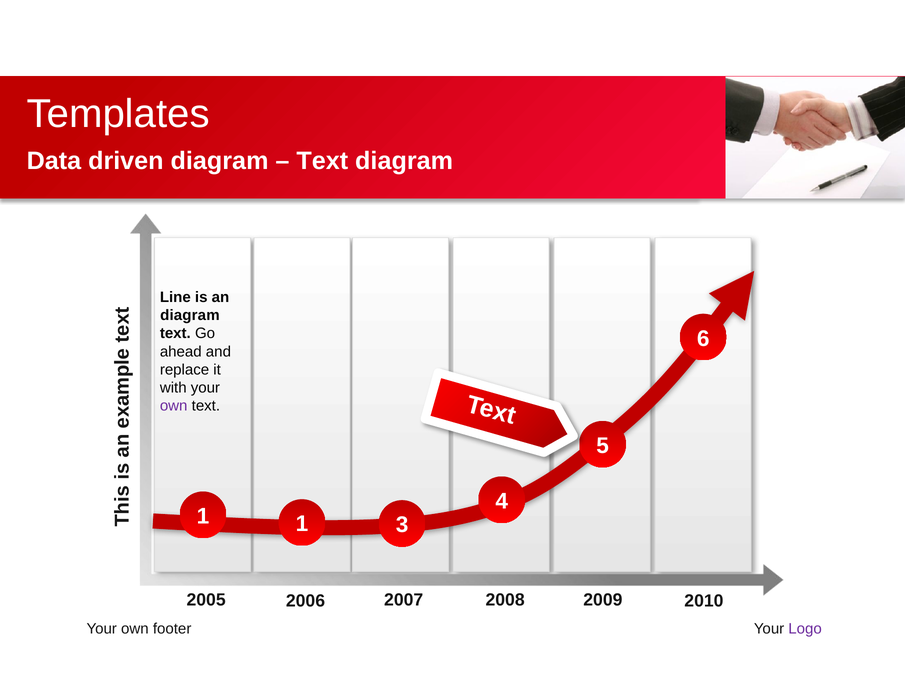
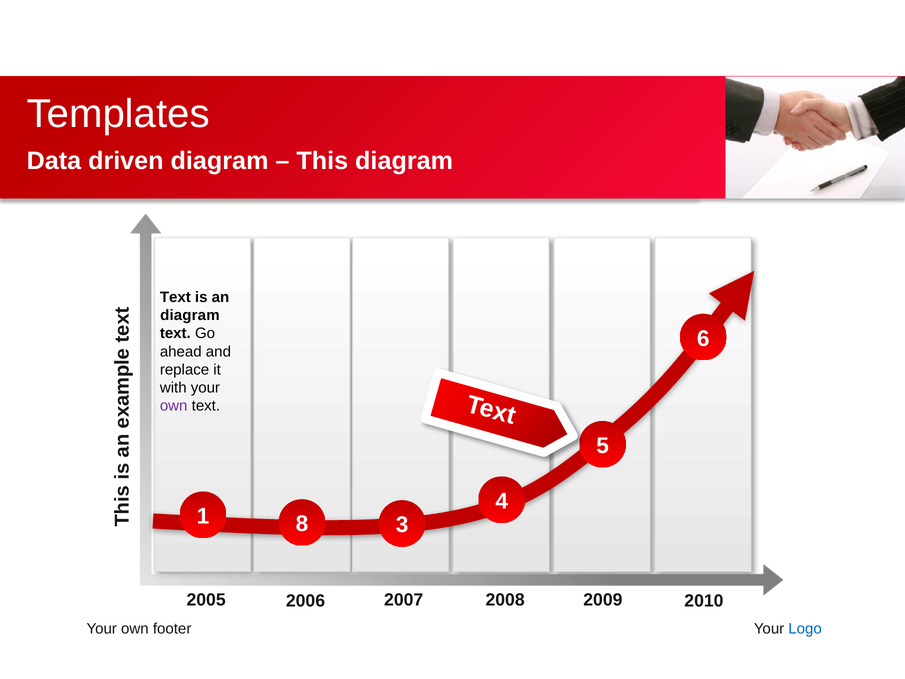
Text at (322, 161): Text -> This
Line at (175, 297): Line -> Text
1 1: 1 -> 8
Logo colour: purple -> blue
